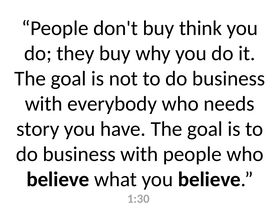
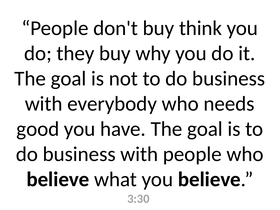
story: story -> good
1:30: 1:30 -> 3:30
